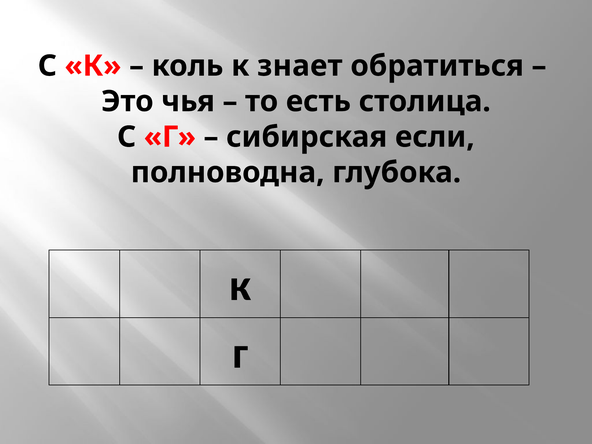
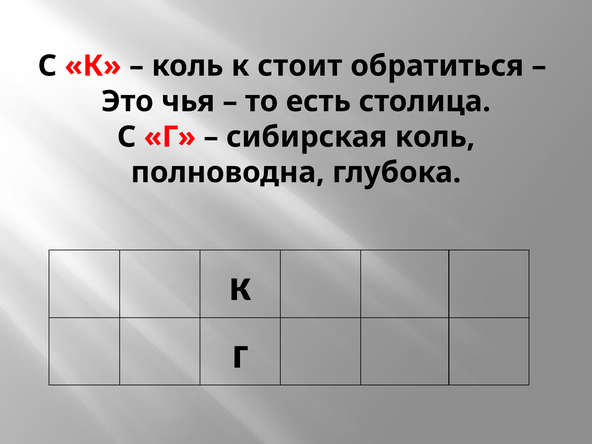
знает: знает -> стоит
сибирская если: если -> коль
